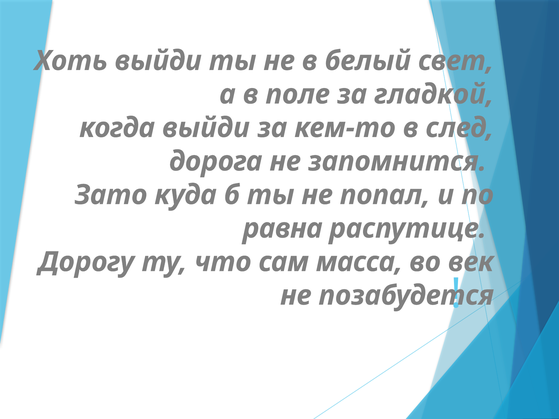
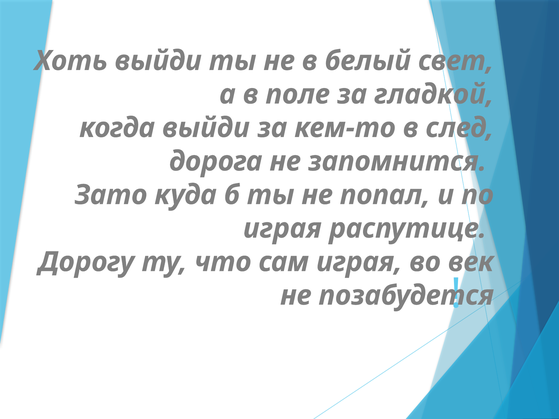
равна at (283, 229): равна -> играя
сам масса: масса -> играя
